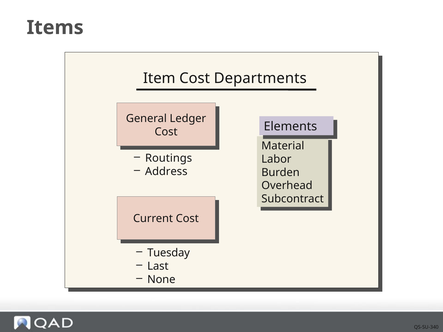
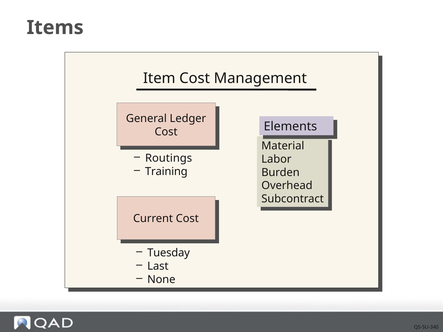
Departments: Departments -> Management
Address: Address -> Training
